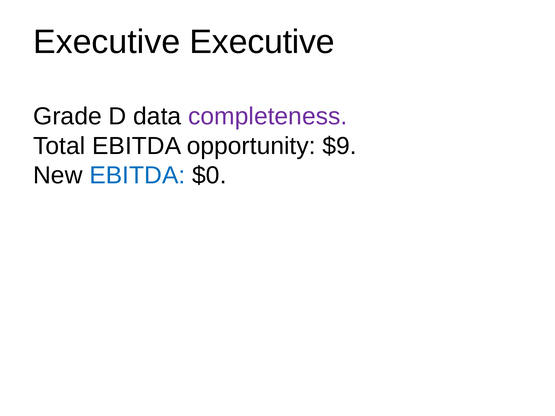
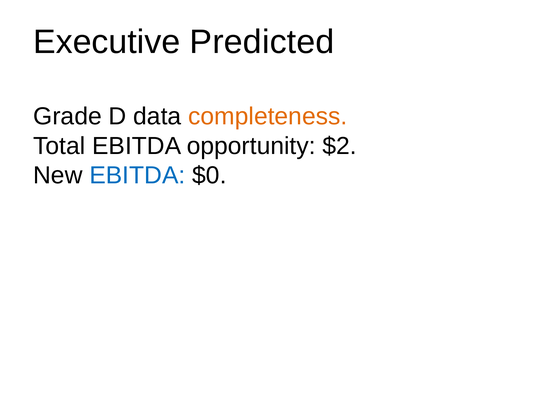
Executive Executive: Executive -> Predicted
completeness colour: purple -> orange
$9: $9 -> $2
